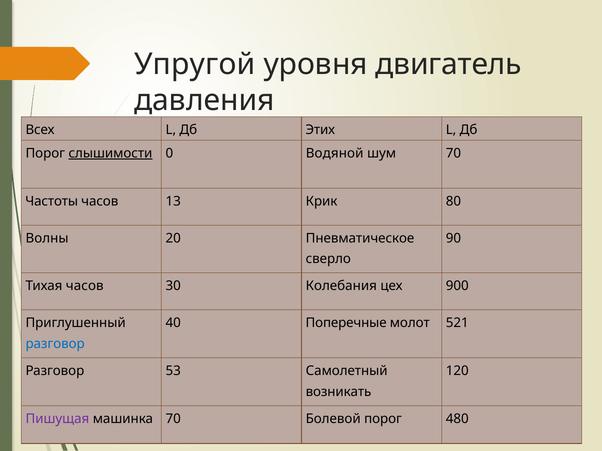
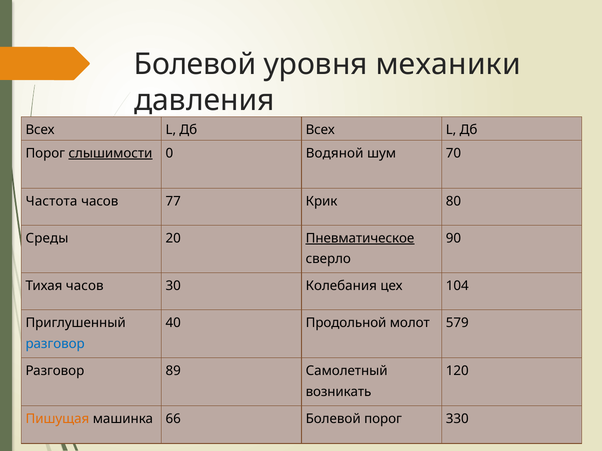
Упругой at (195, 64): Упругой -> Болевой
двигатель: двигатель -> механики
Дб Этих: Этих -> Всех
Частоты: Частоты -> Частота
13: 13 -> 77
Волны: Волны -> Среды
Пневматическое underline: none -> present
900: 900 -> 104
Поперечные: Поперечные -> Продольной
521: 521 -> 579
53: 53 -> 89
Пишущая colour: purple -> orange
машинка 70: 70 -> 66
480: 480 -> 330
